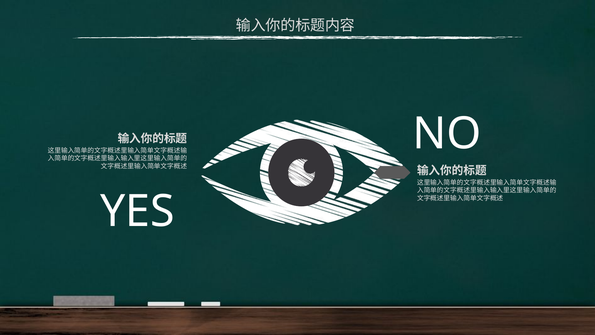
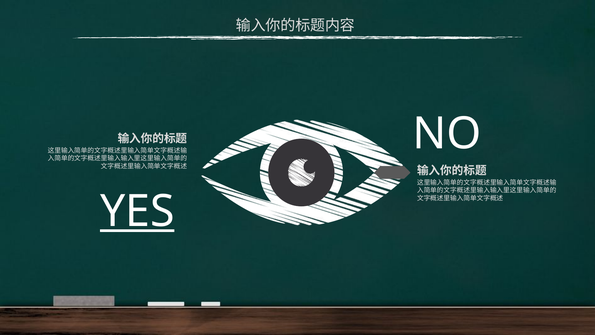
YES underline: none -> present
